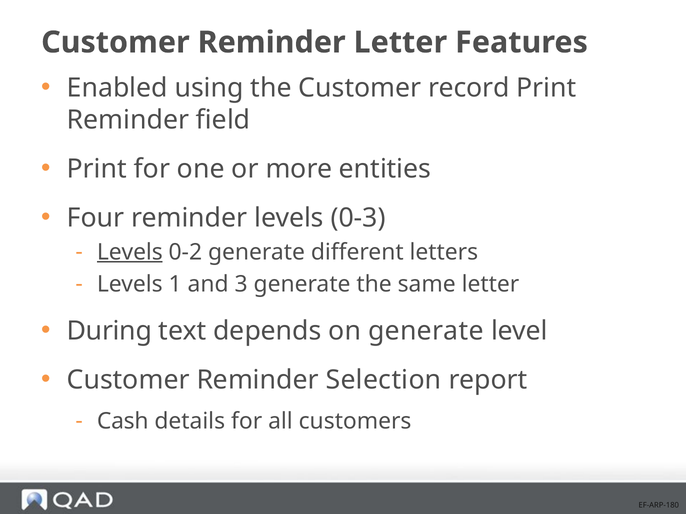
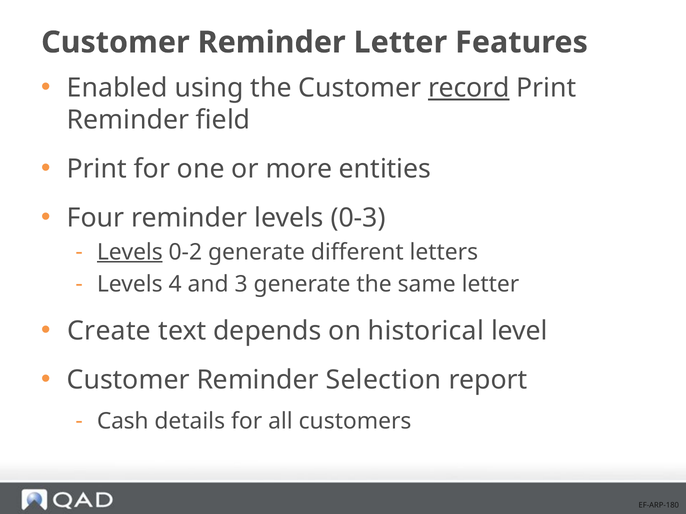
record underline: none -> present
1: 1 -> 4
During: During -> Create
on generate: generate -> historical
